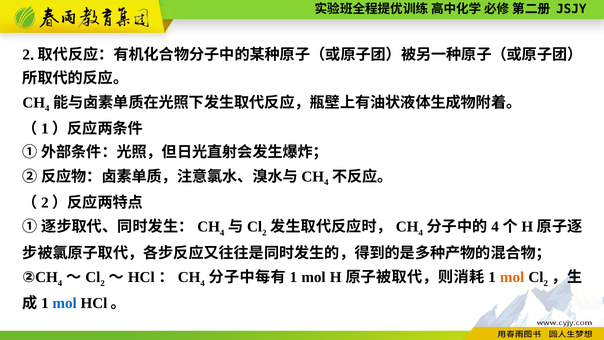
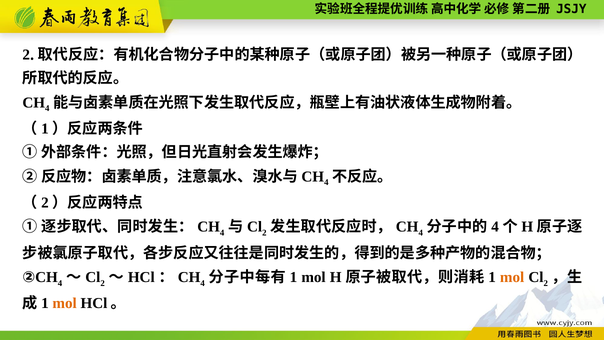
mol at (65, 303) colour: blue -> orange
